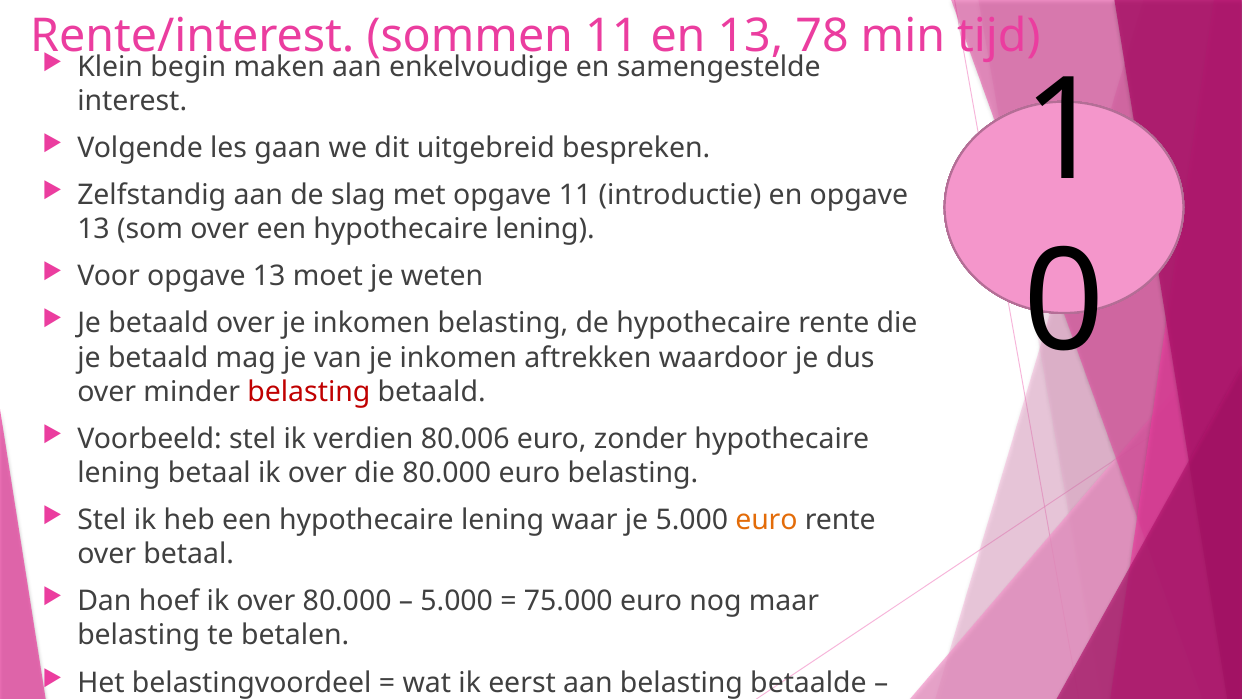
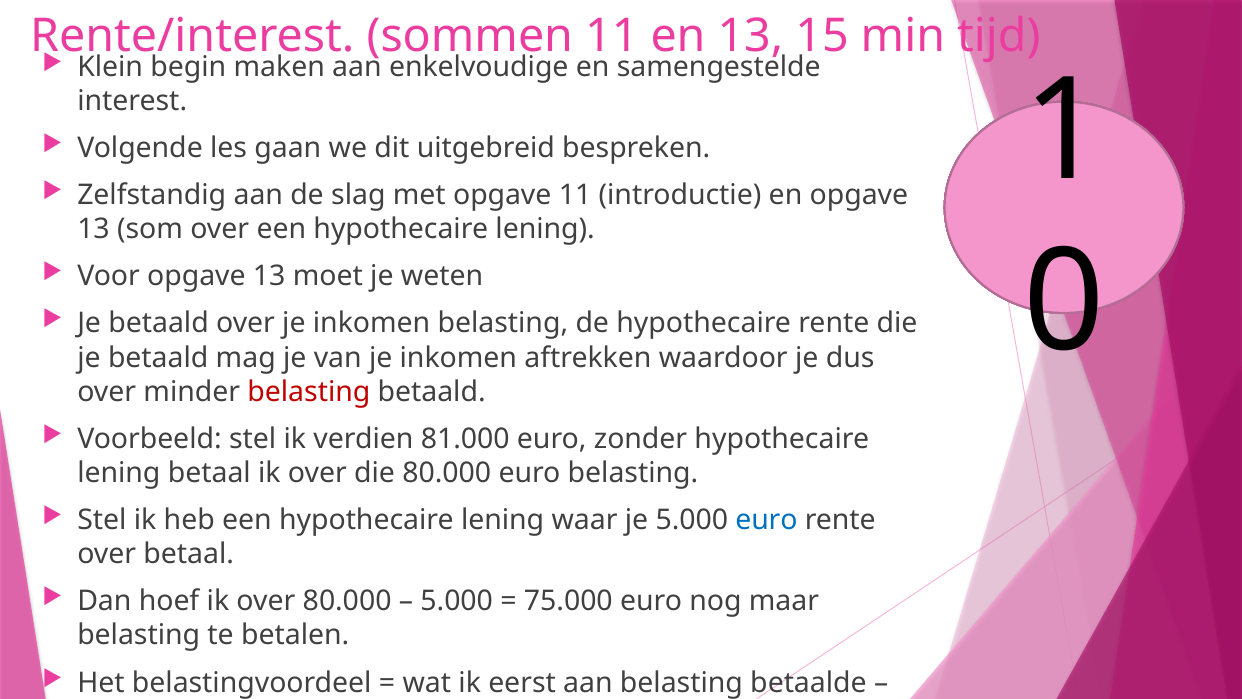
78: 78 -> 15
80.006: 80.006 -> 81.000
euro at (766, 520) colour: orange -> blue
